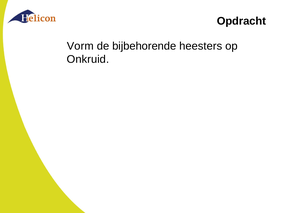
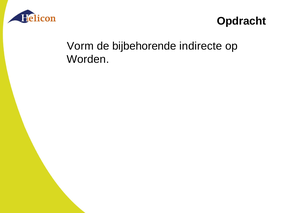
heesters: heesters -> indirecte
Onkruid: Onkruid -> Worden
